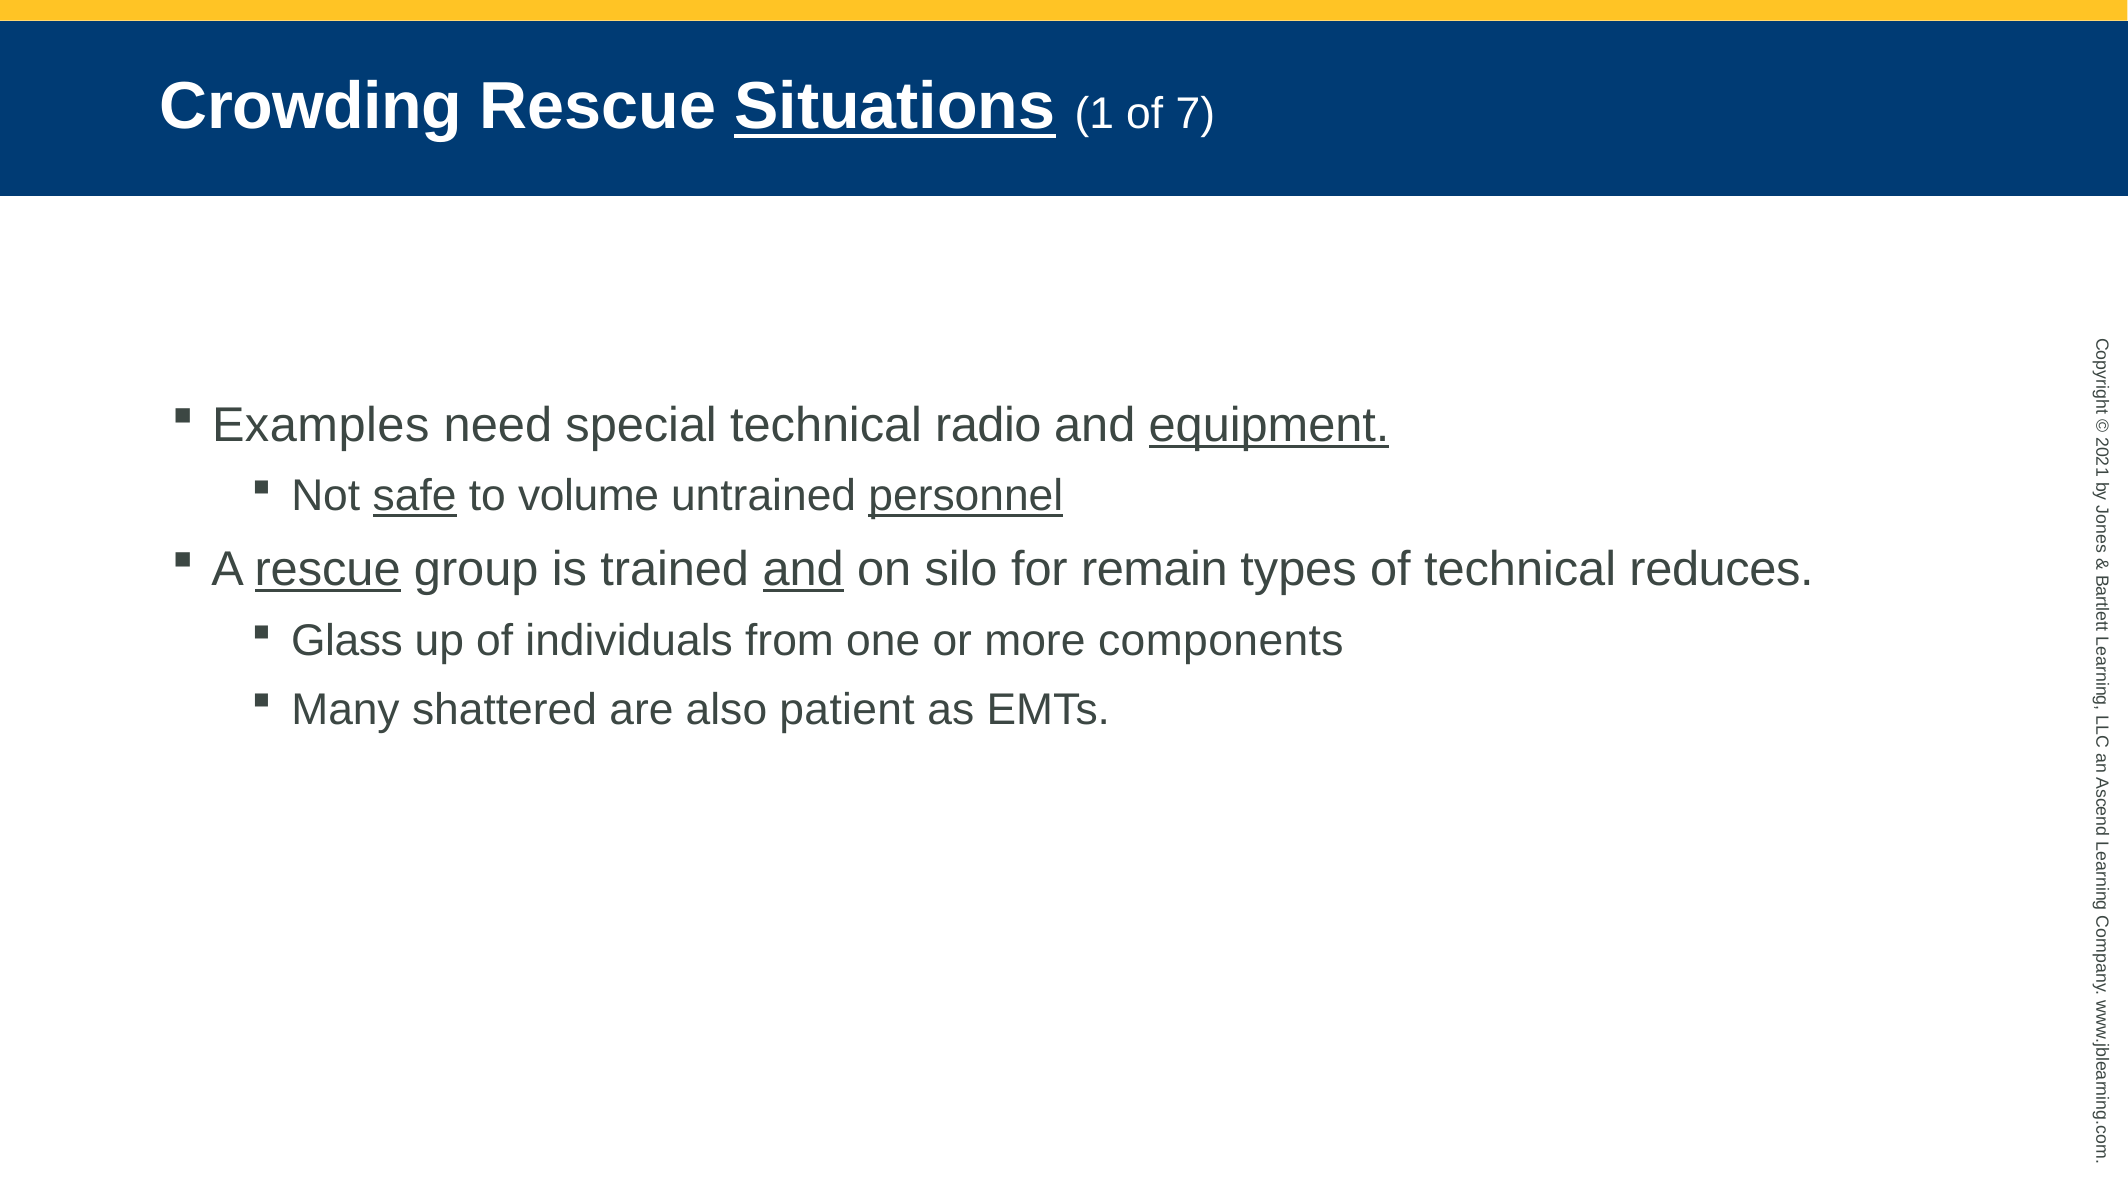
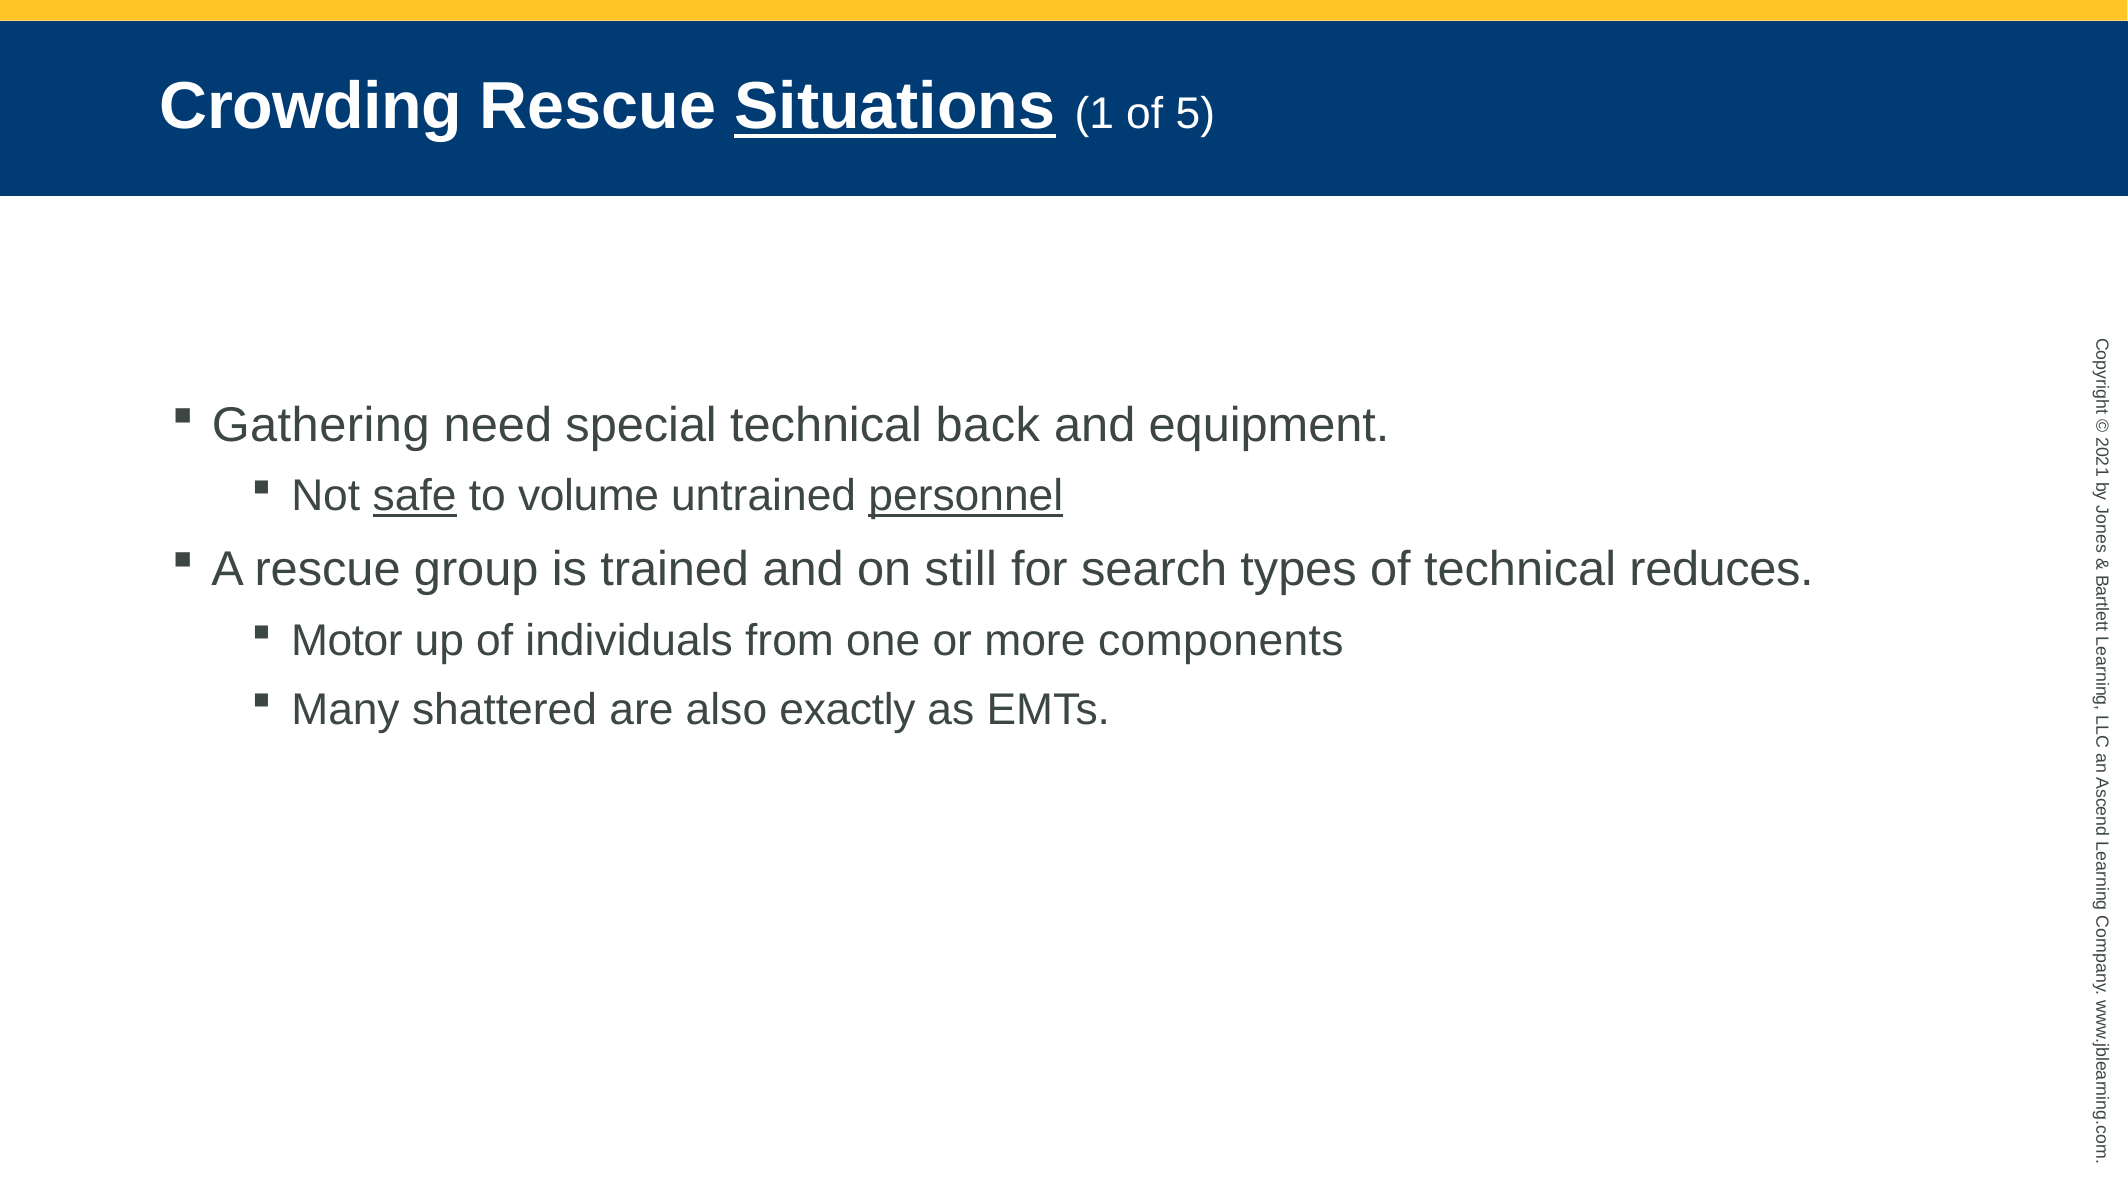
7: 7 -> 5
Examples: Examples -> Gathering
radio: radio -> back
equipment underline: present -> none
rescue at (328, 570) underline: present -> none
and at (803, 570) underline: present -> none
silo: silo -> still
remain: remain -> search
Glass: Glass -> Motor
patient: patient -> exactly
